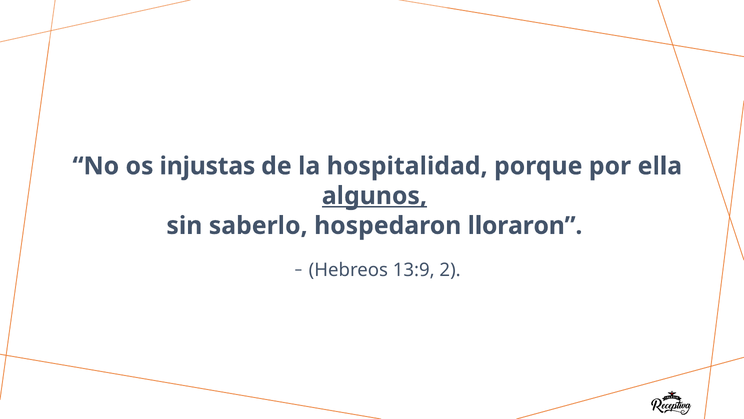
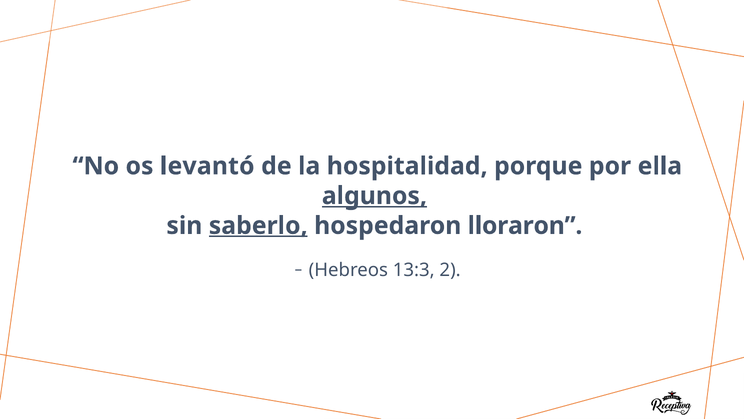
injustas: injustas -> levantó
saberlo underline: none -> present
13:9: 13:9 -> 13:3
